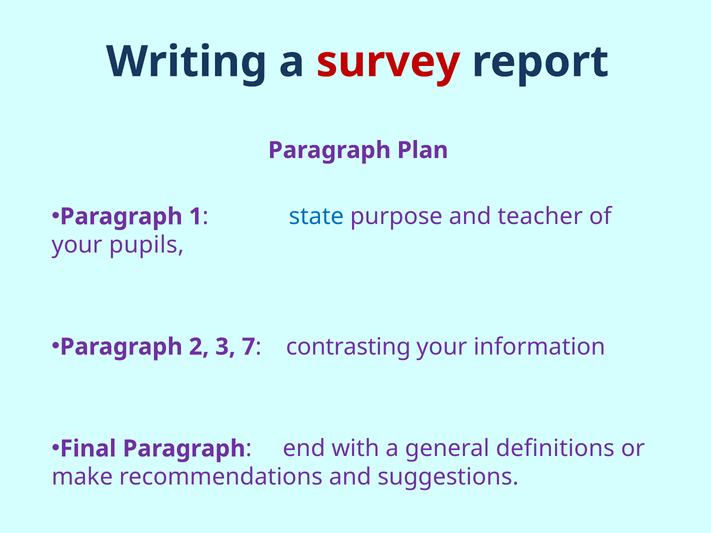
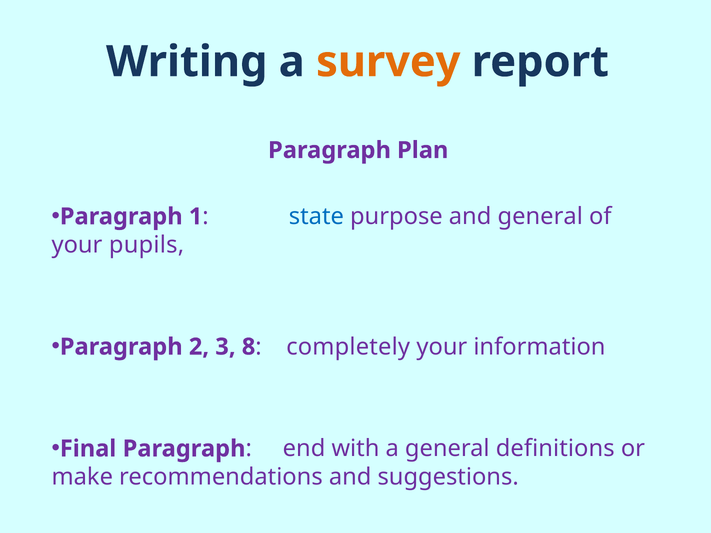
survey colour: red -> orange
and teacher: teacher -> general
7: 7 -> 8
contrasting: contrasting -> completely
